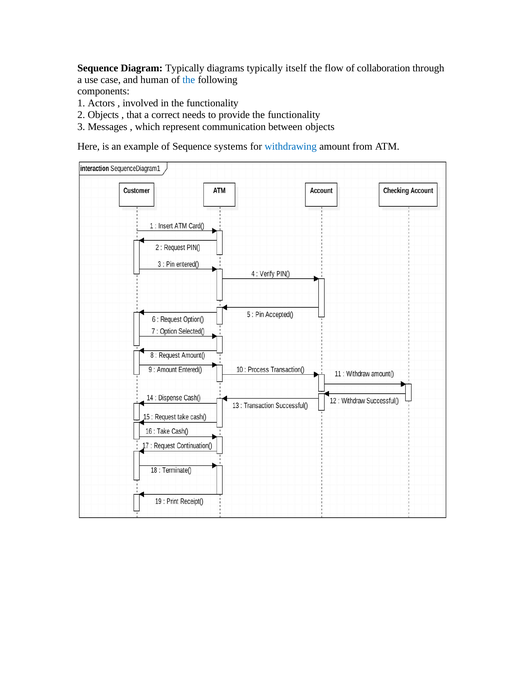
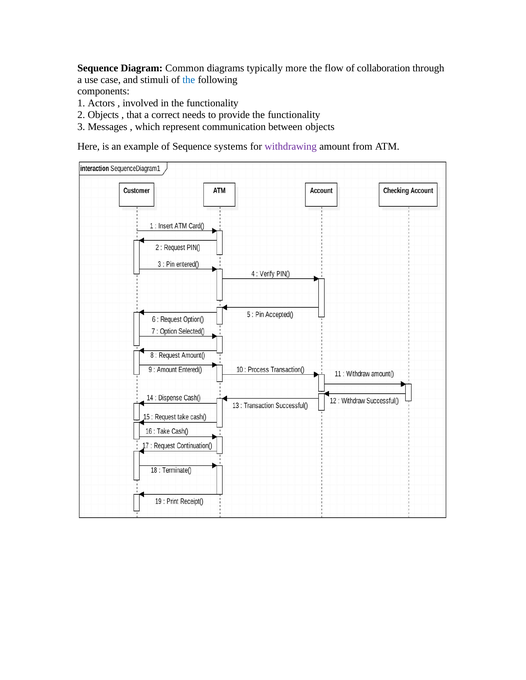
Diagram Typically: Typically -> Common
itself: itself -> more
human: human -> stimuli
withdrawing colour: blue -> purple
